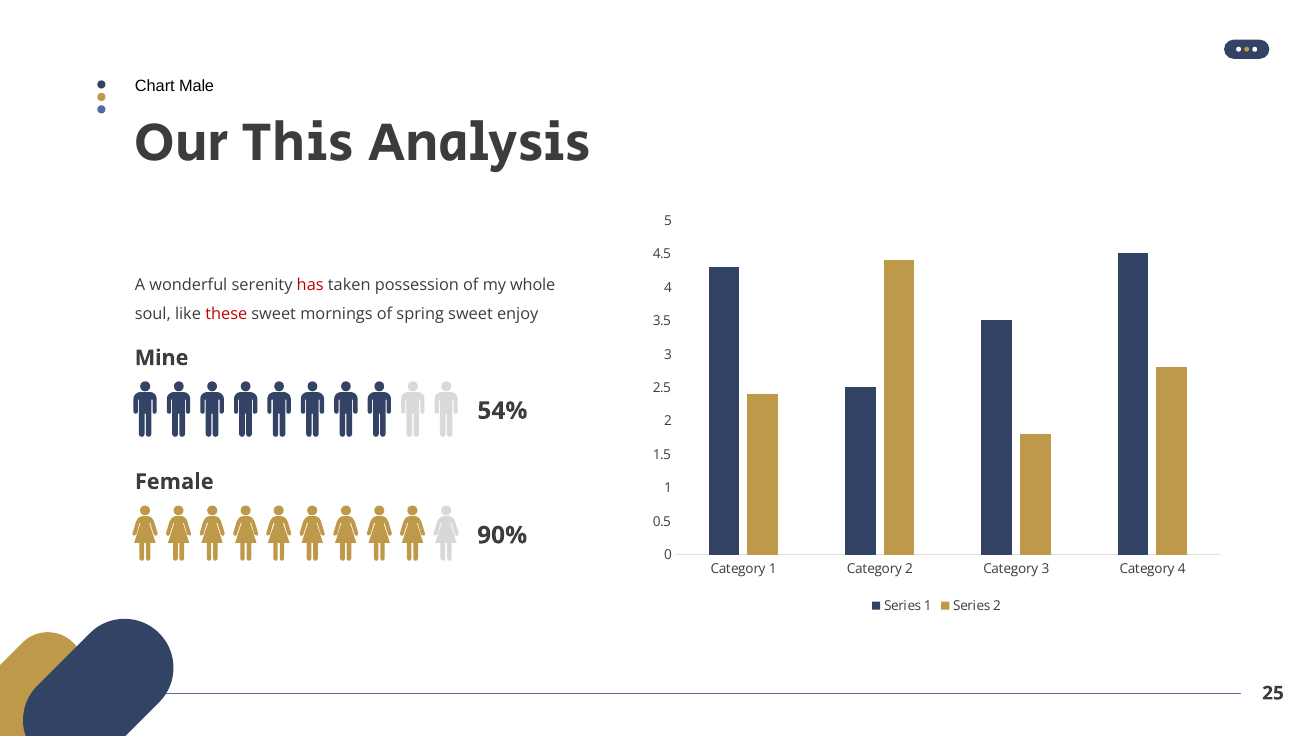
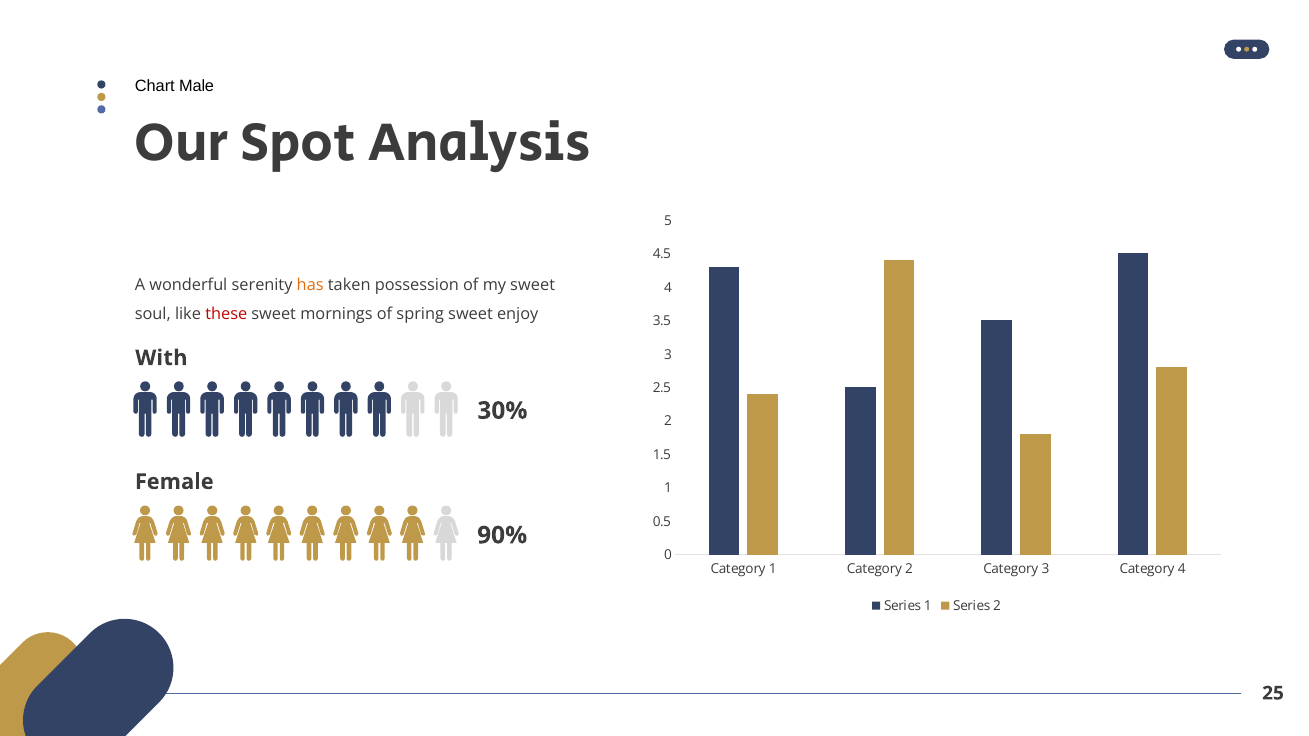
This: This -> Spot
has colour: red -> orange
my whole: whole -> sweet
Mine: Mine -> With
54%: 54% -> 30%
